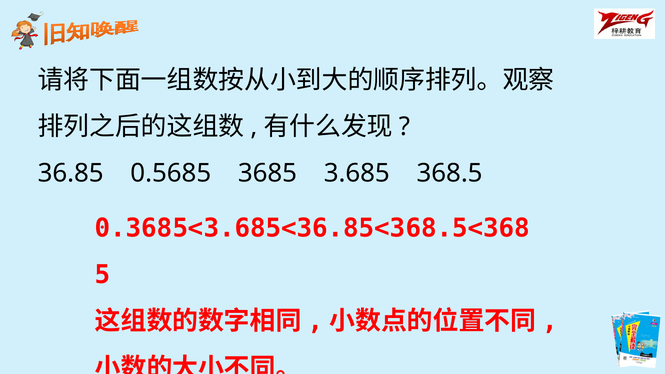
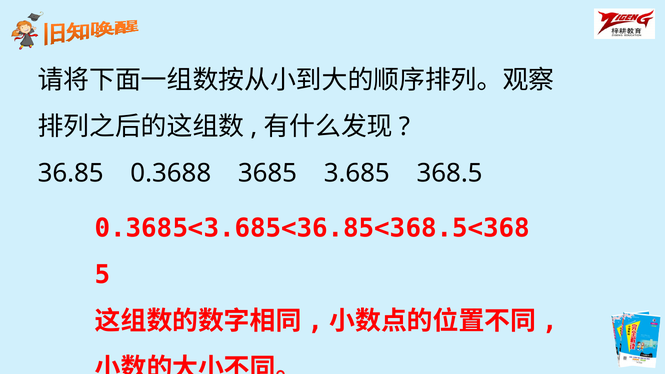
0.5685: 0.5685 -> 0.3688
